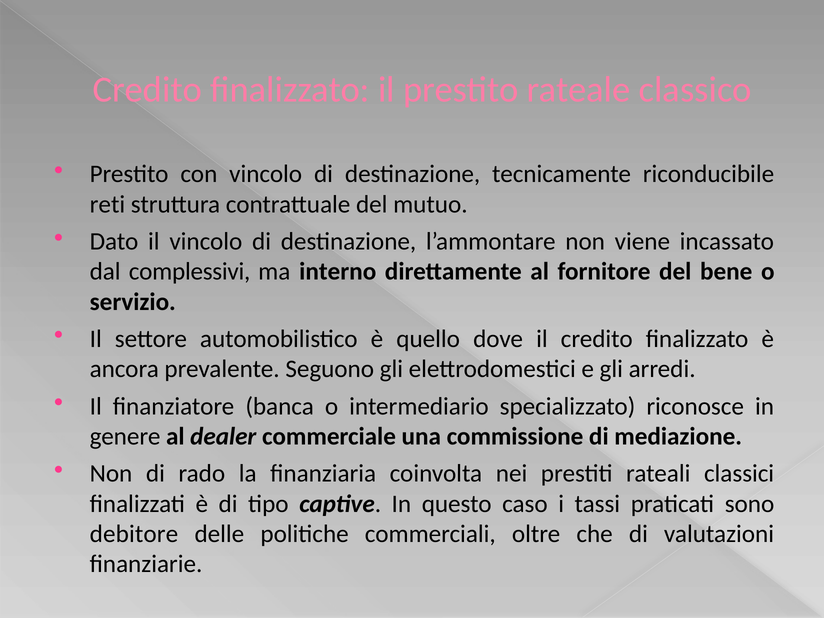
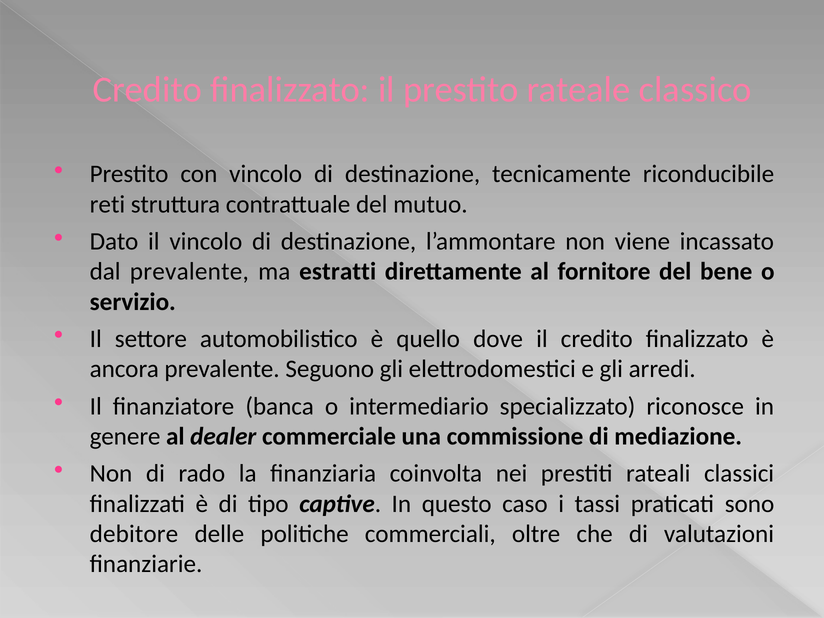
dal complessivi: complessivi -> prevalente
interno: interno -> estratti
